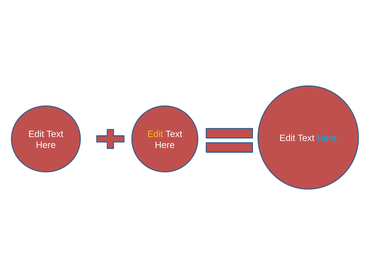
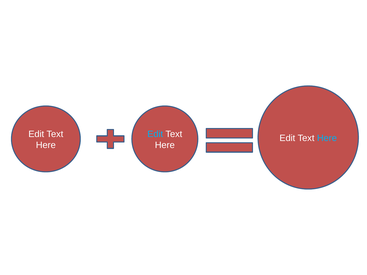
Edit at (155, 134) colour: yellow -> light blue
